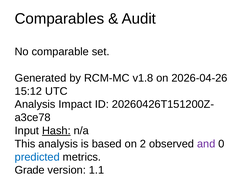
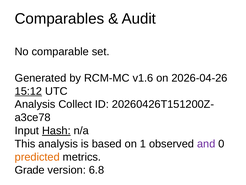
v1.8: v1.8 -> v1.6
15:12 underline: none -> present
Impact: Impact -> Collect
2: 2 -> 1
predicted colour: blue -> orange
1.1: 1.1 -> 6.8
